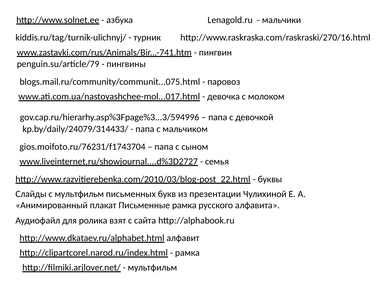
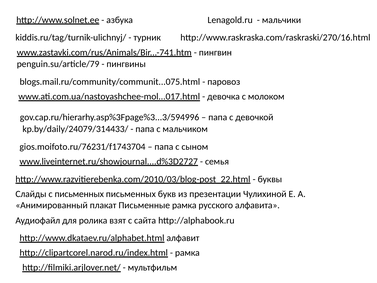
с мультфильм: мультфильм -> письменных
